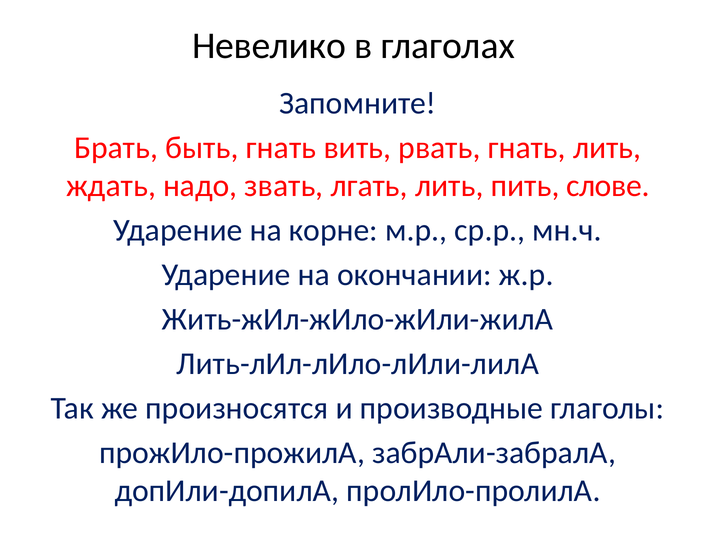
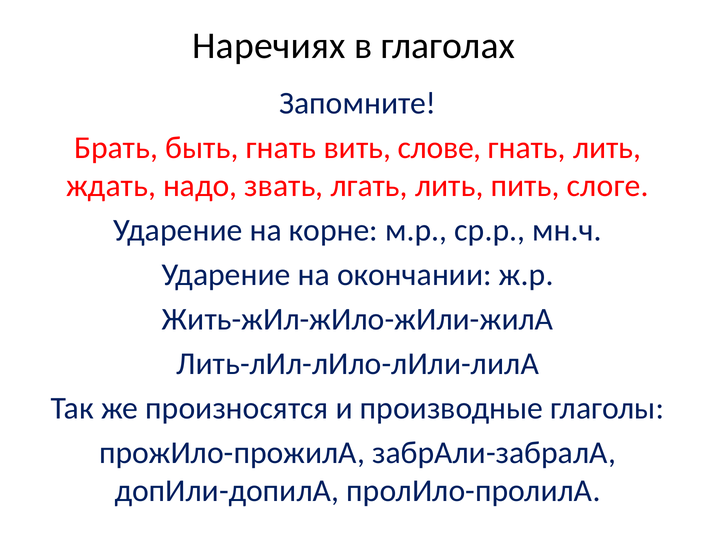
Невелико: Невелико -> Наречиях
рвать: рвать -> слове
слове: слове -> слоге
